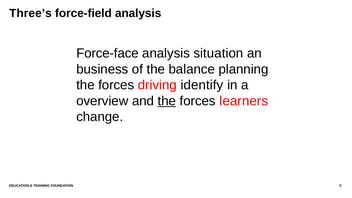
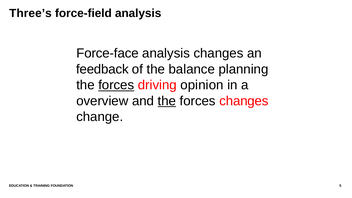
analysis situation: situation -> changes
business: business -> feedback
forces at (116, 85) underline: none -> present
identify: identify -> opinion
forces learners: learners -> changes
